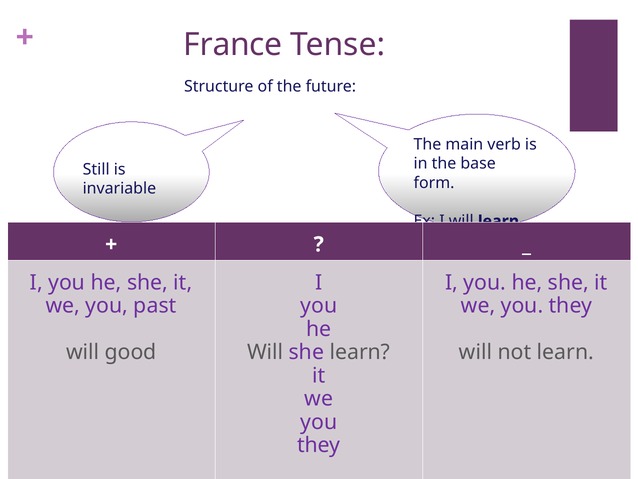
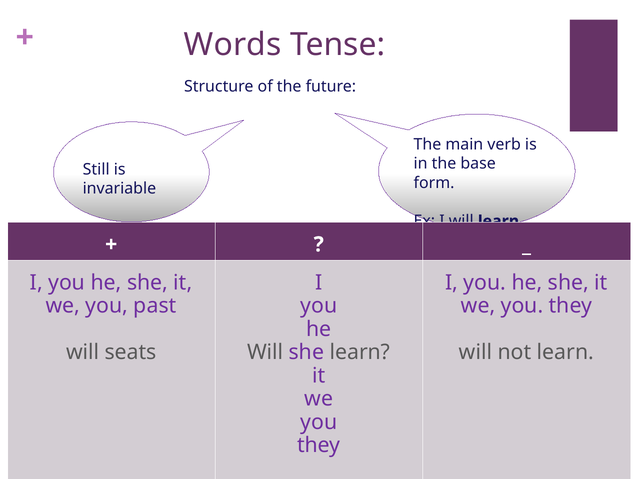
France: France -> Words
good: good -> seats
